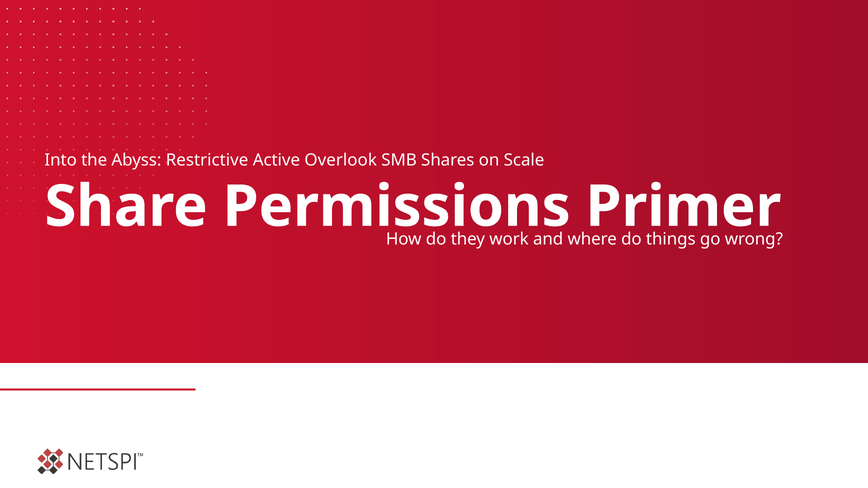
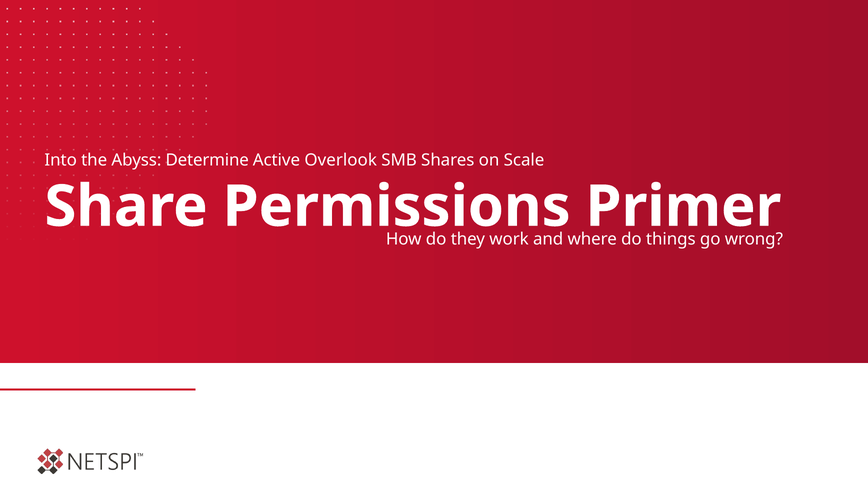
Restrictive: Restrictive -> Determine
